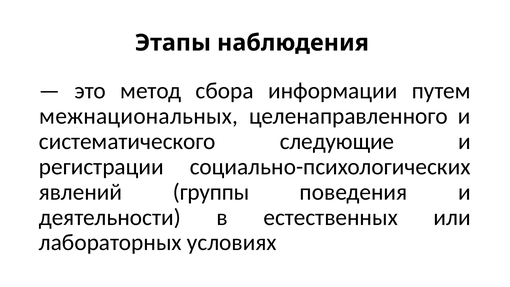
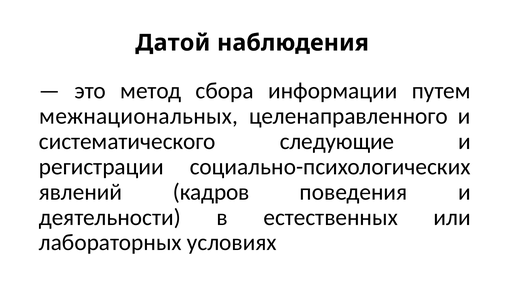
Этапы: Этапы -> Датой
группы: группы -> кадров
